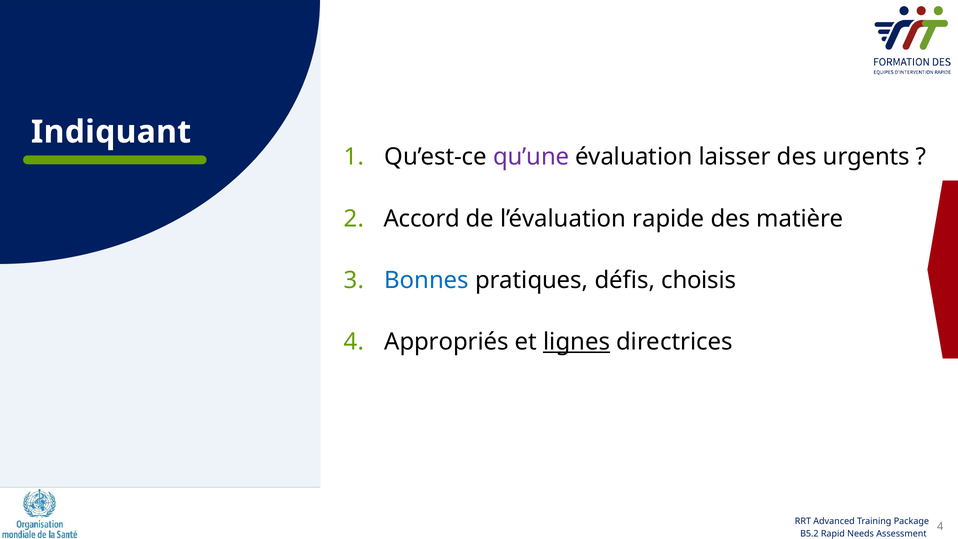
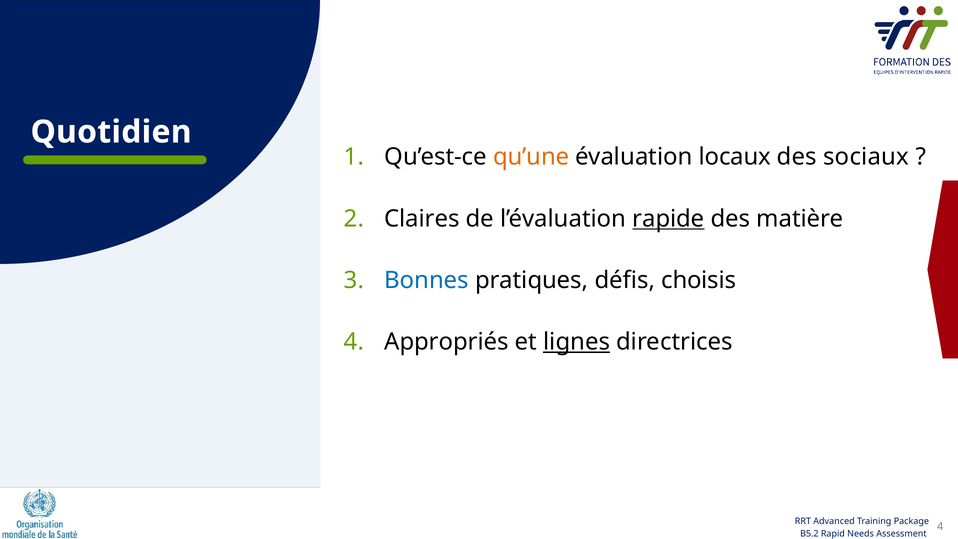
Indiquant: Indiquant -> Quotidien
qu’une colour: purple -> orange
laisser: laisser -> locaux
urgents: urgents -> sociaux
Accord: Accord -> Claires
rapide underline: none -> present
